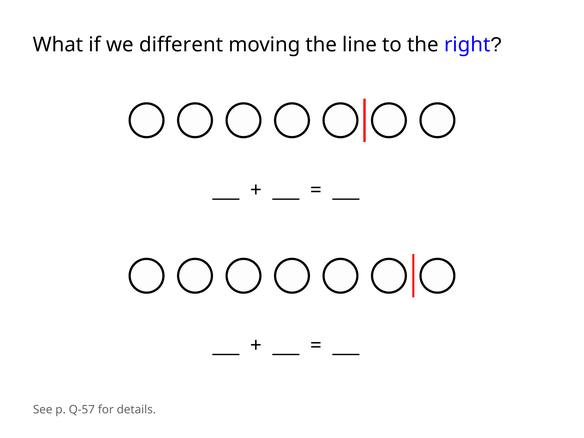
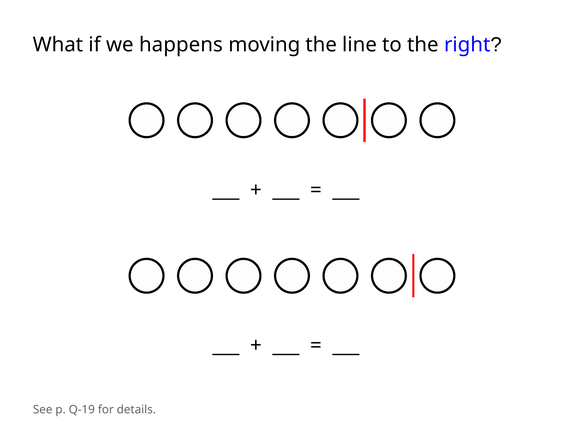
different: different -> happens
Q-57: Q-57 -> Q-19
